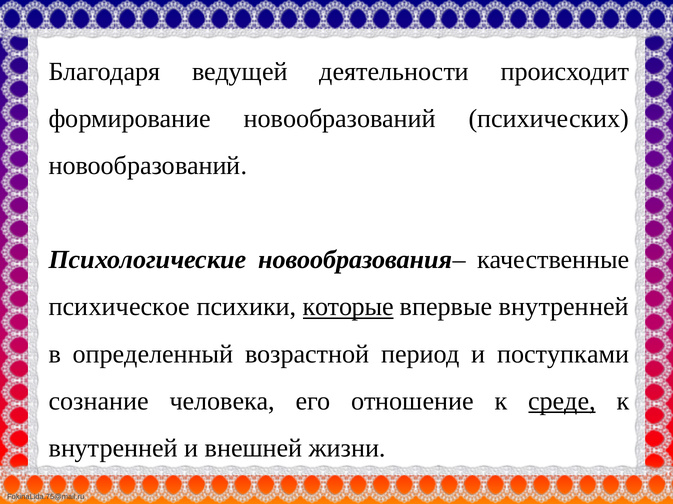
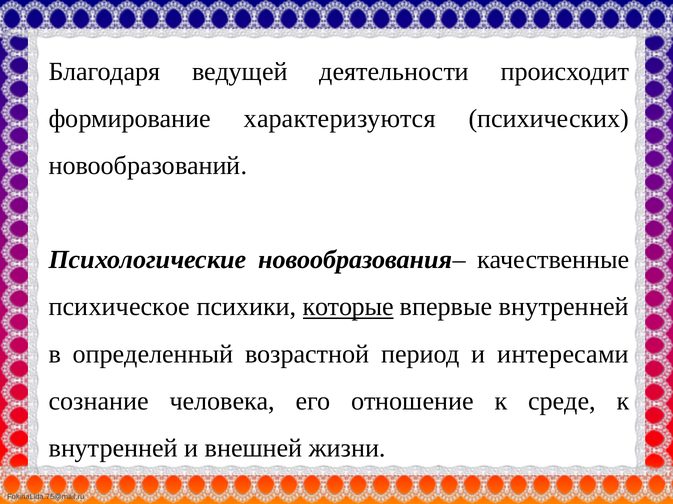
формирование новообразований: новообразований -> характеризуются
поступками: поступками -> интересами
среде underline: present -> none
